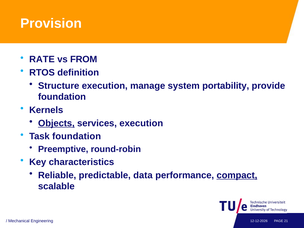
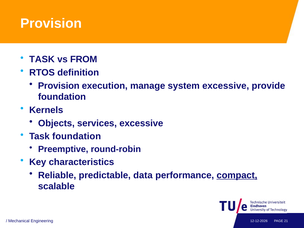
RATE at (42, 59): RATE -> TASK
Structure at (59, 86): Structure -> Provision
system portability: portability -> excessive
Objects underline: present -> none
services execution: execution -> excessive
